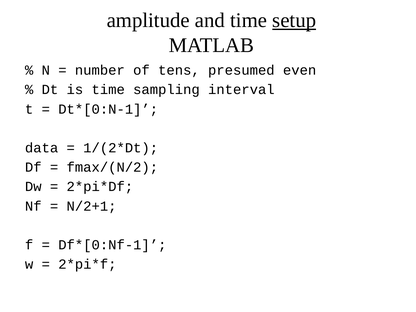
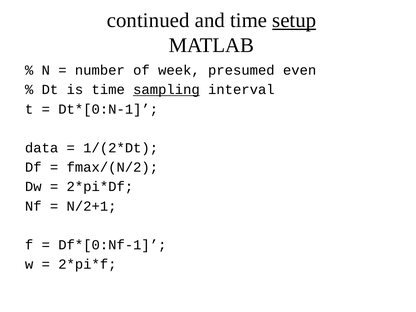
amplitude: amplitude -> continued
tens: tens -> week
sampling underline: none -> present
